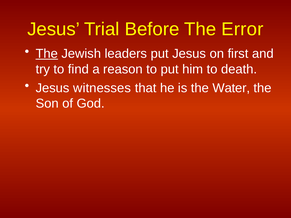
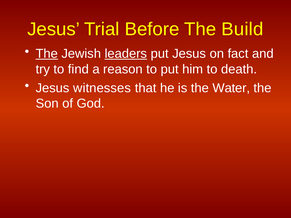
Error: Error -> Build
leaders underline: none -> present
first: first -> fact
